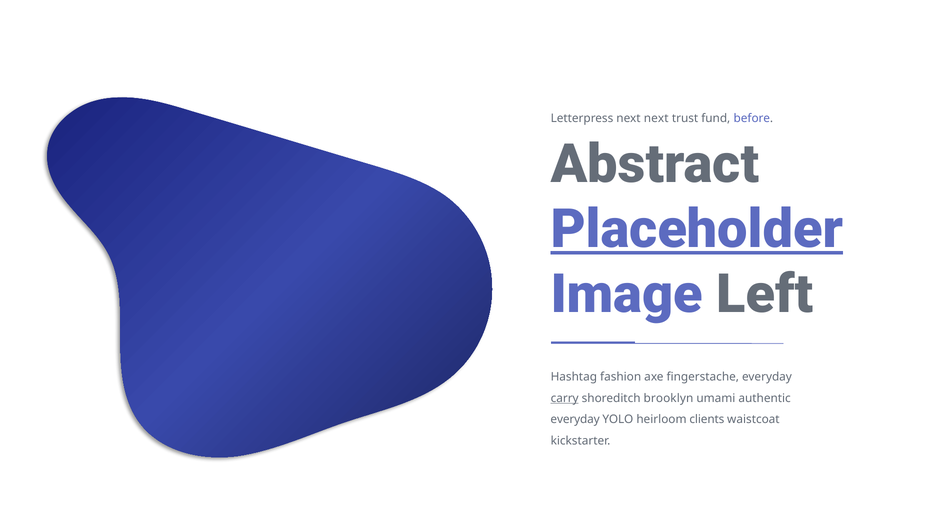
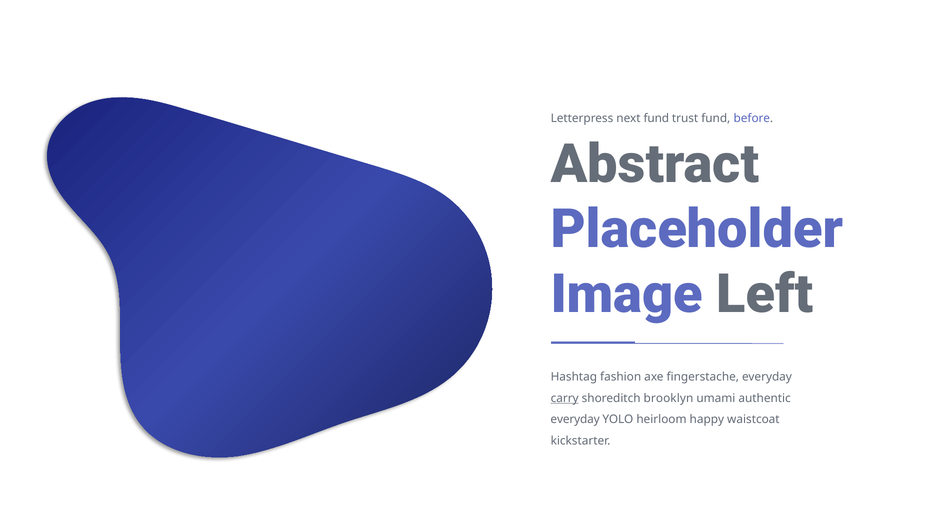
next next: next -> fund
Placeholder underline: present -> none
clients: clients -> happy
